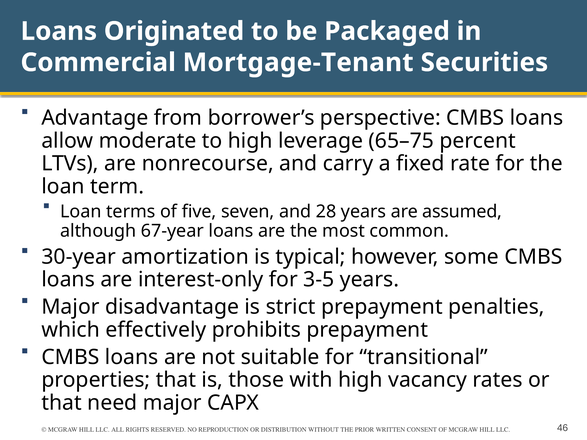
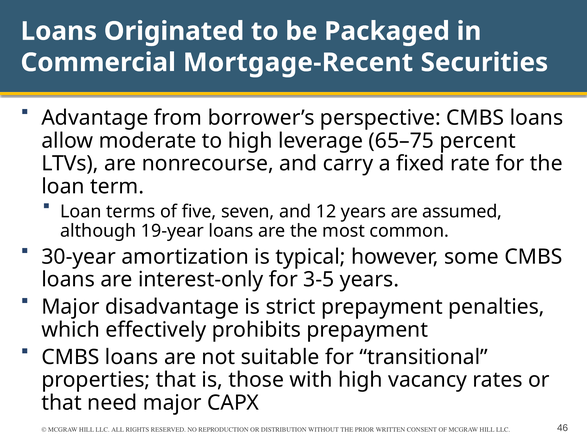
Mortgage-Tenant: Mortgage-Tenant -> Mortgage-Recent
28: 28 -> 12
67-year: 67-year -> 19-year
